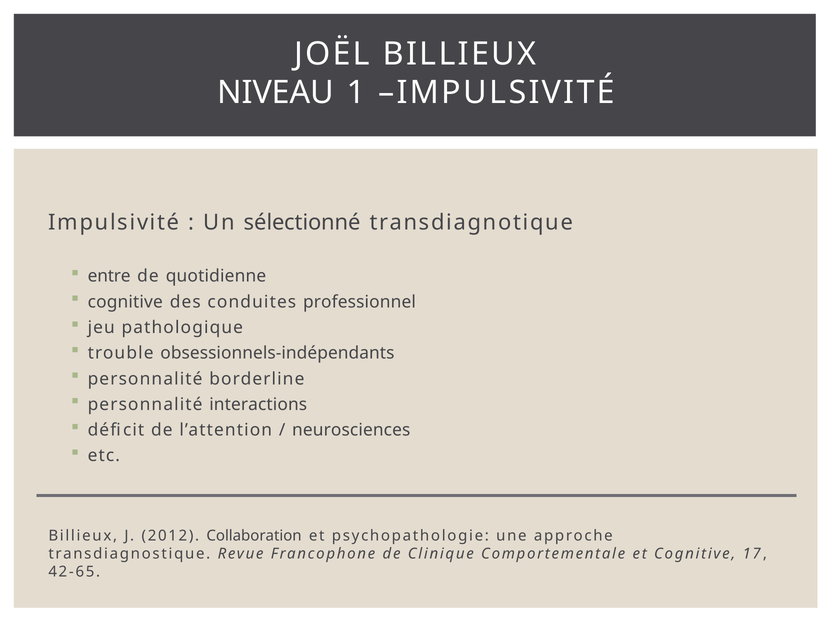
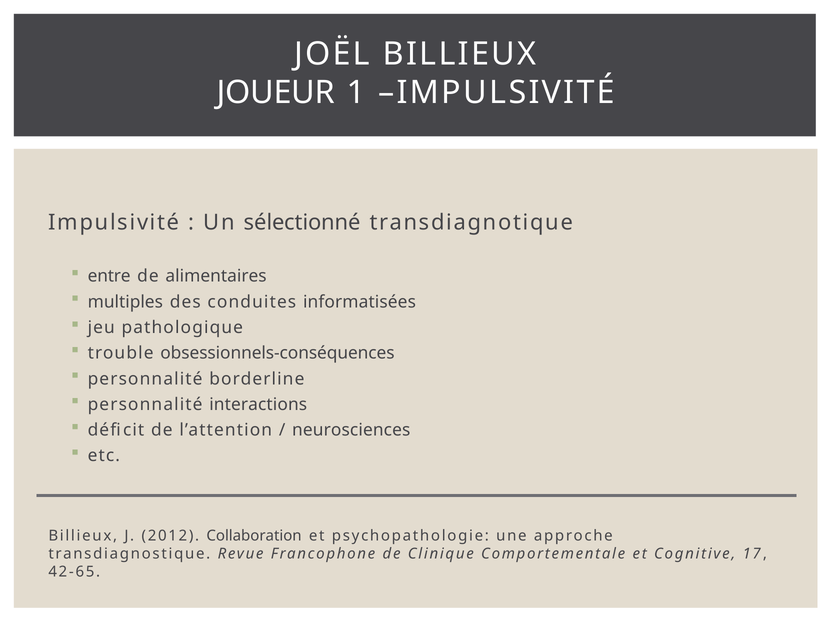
NIVEAU: NIVEAU -> JOUEUR
quotidienne: quotidienne -> alimentaires
cognitive at (125, 302): cognitive -> multiples
professionnel: professionnel -> informatisées
obsessionnels-indépendants: obsessionnels-indépendants -> obsessionnels-conséquences
